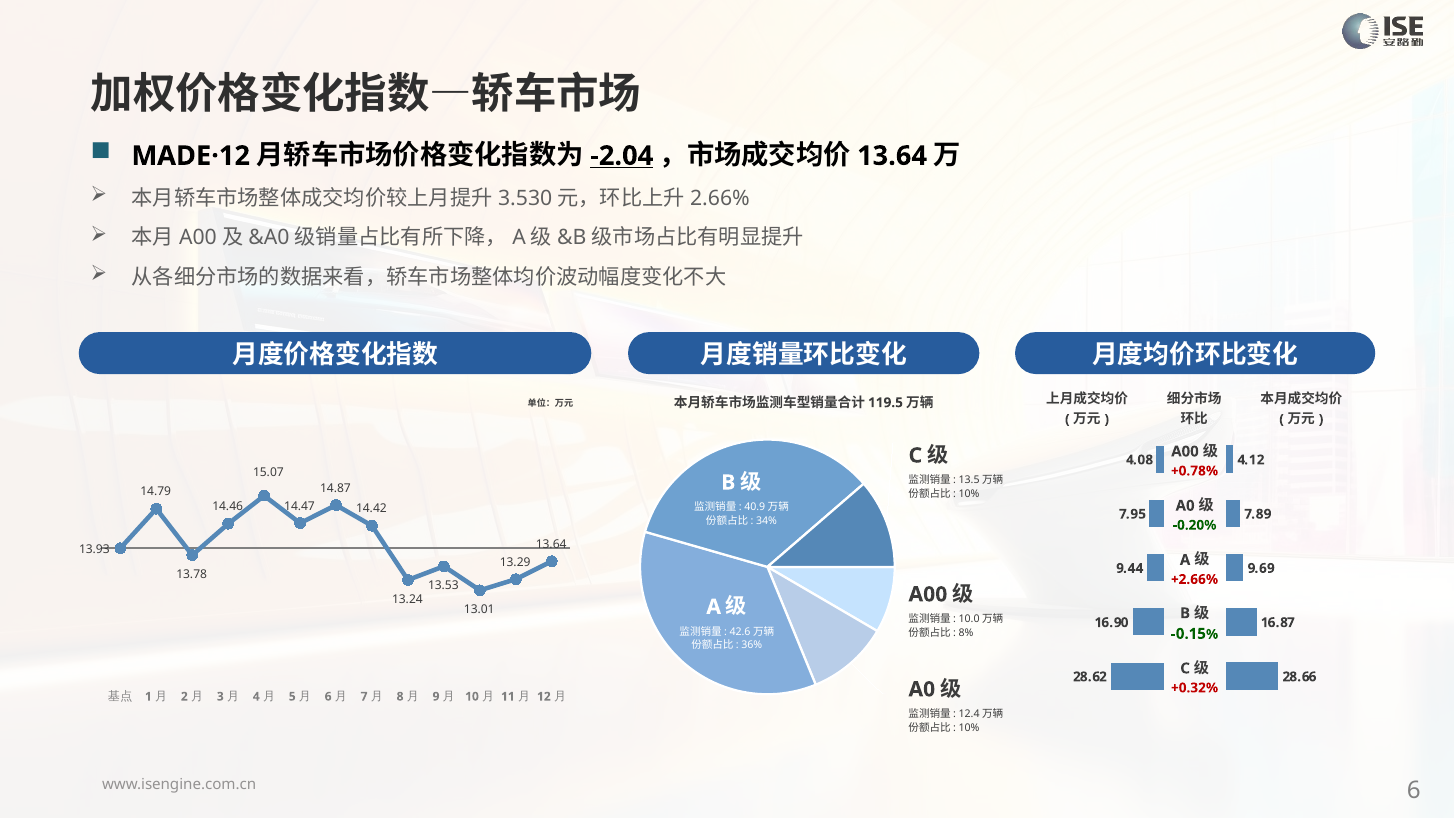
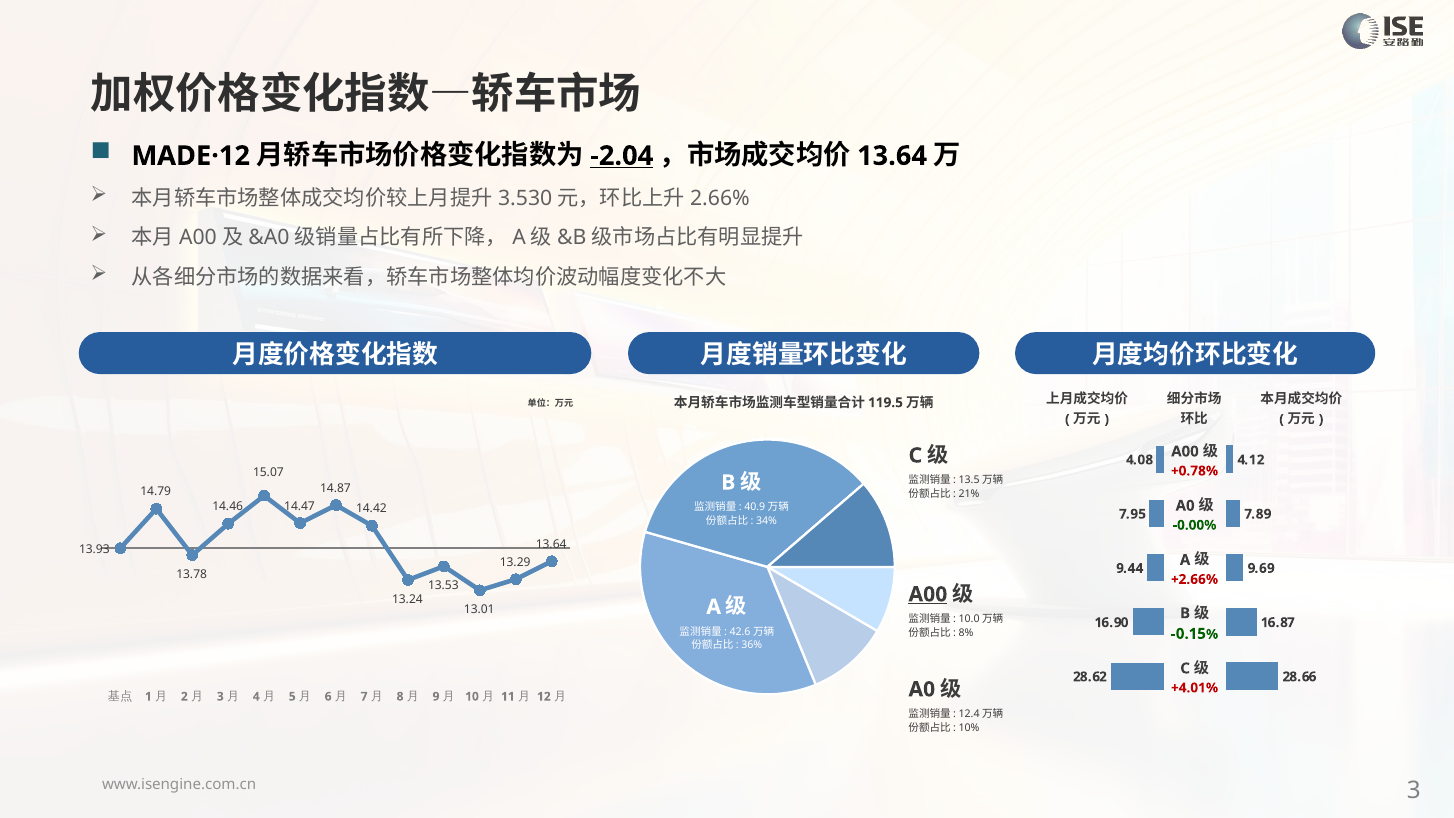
10% at (969, 494): 10% -> 21%
-0.20%: -0.20% -> -0.00%
A00 at (928, 594) underline: none -> present
+0.32%: +0.32% -> +4.01%
6 at (1414, 790): 6 -> 3
